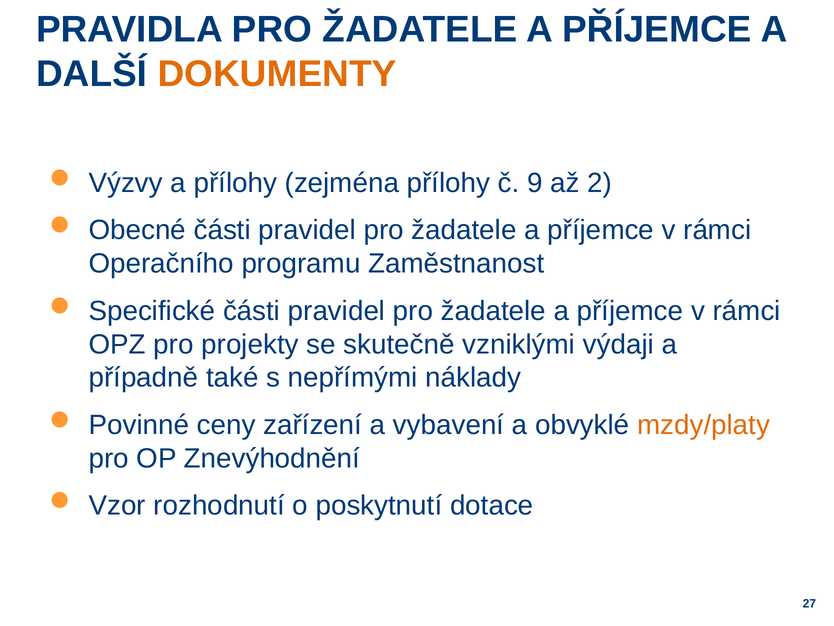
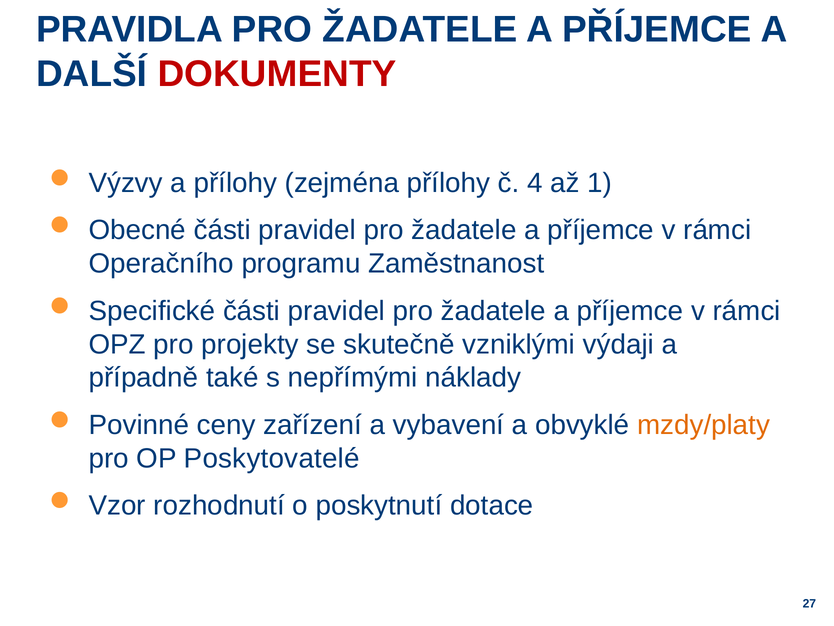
DOKUMENTY colour: orange -> red
9: 9 -> 4
2: 2 -> 1
Znevýhodnění: Znevýhodnění -> Poskytovatelé
